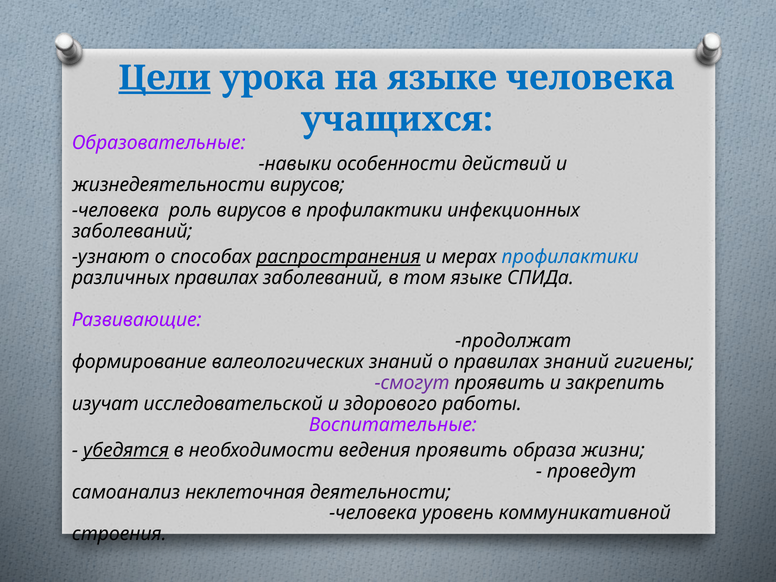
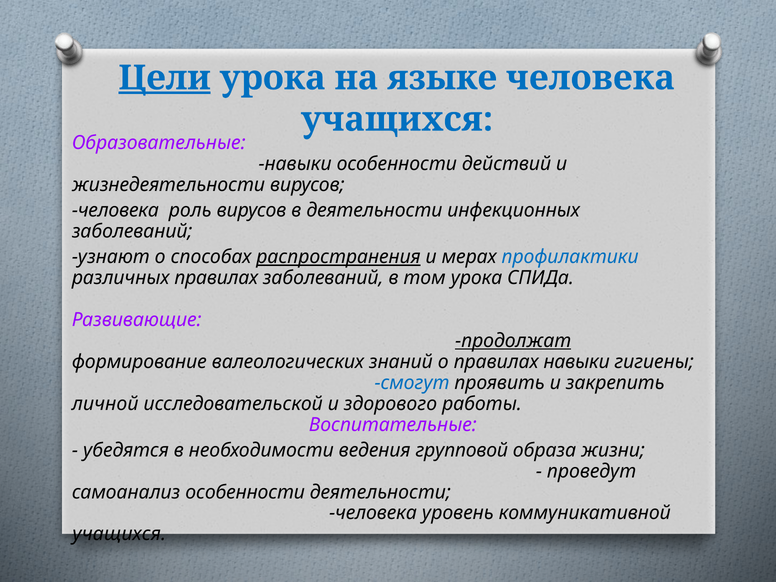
в профилактики: профилактики -> деятельности
том языке: языке -> урока
продолжат underline: none -> present
правилах знаний: знаний -> навыки
смогут colour: purple -> blue
изучат: изучат -> личной
убедятся underline: present -> none
ведения проявить: проявить -> групповой
самоанализ неклеточная: неклеточная -> особенности
строения at (119, 534): строения -> учащихся
